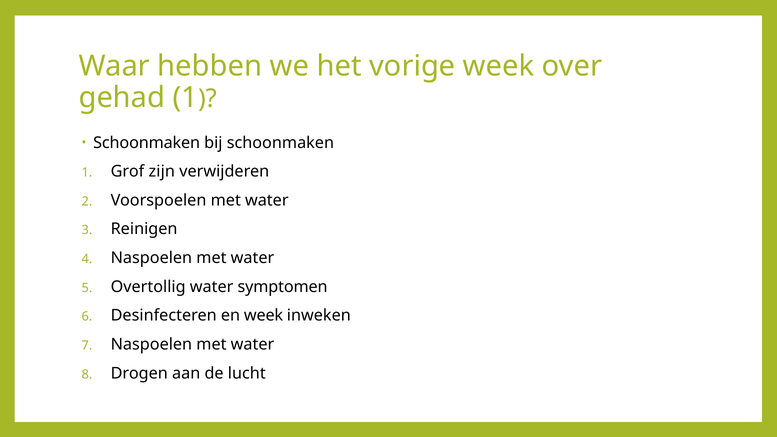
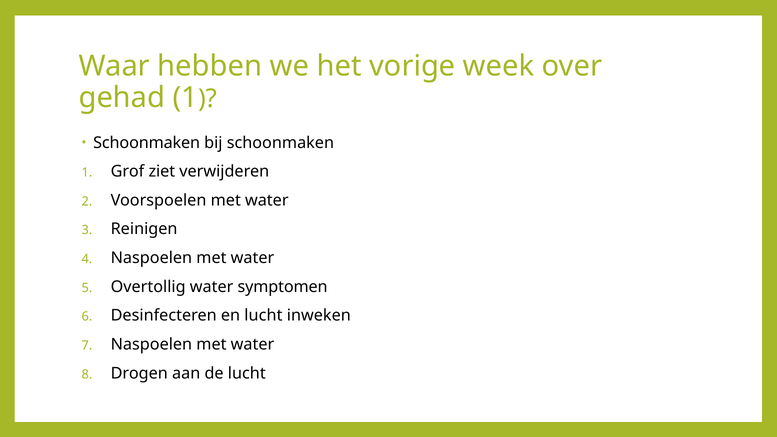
zijn: zijn -> ziet
en week: week -> lucht
